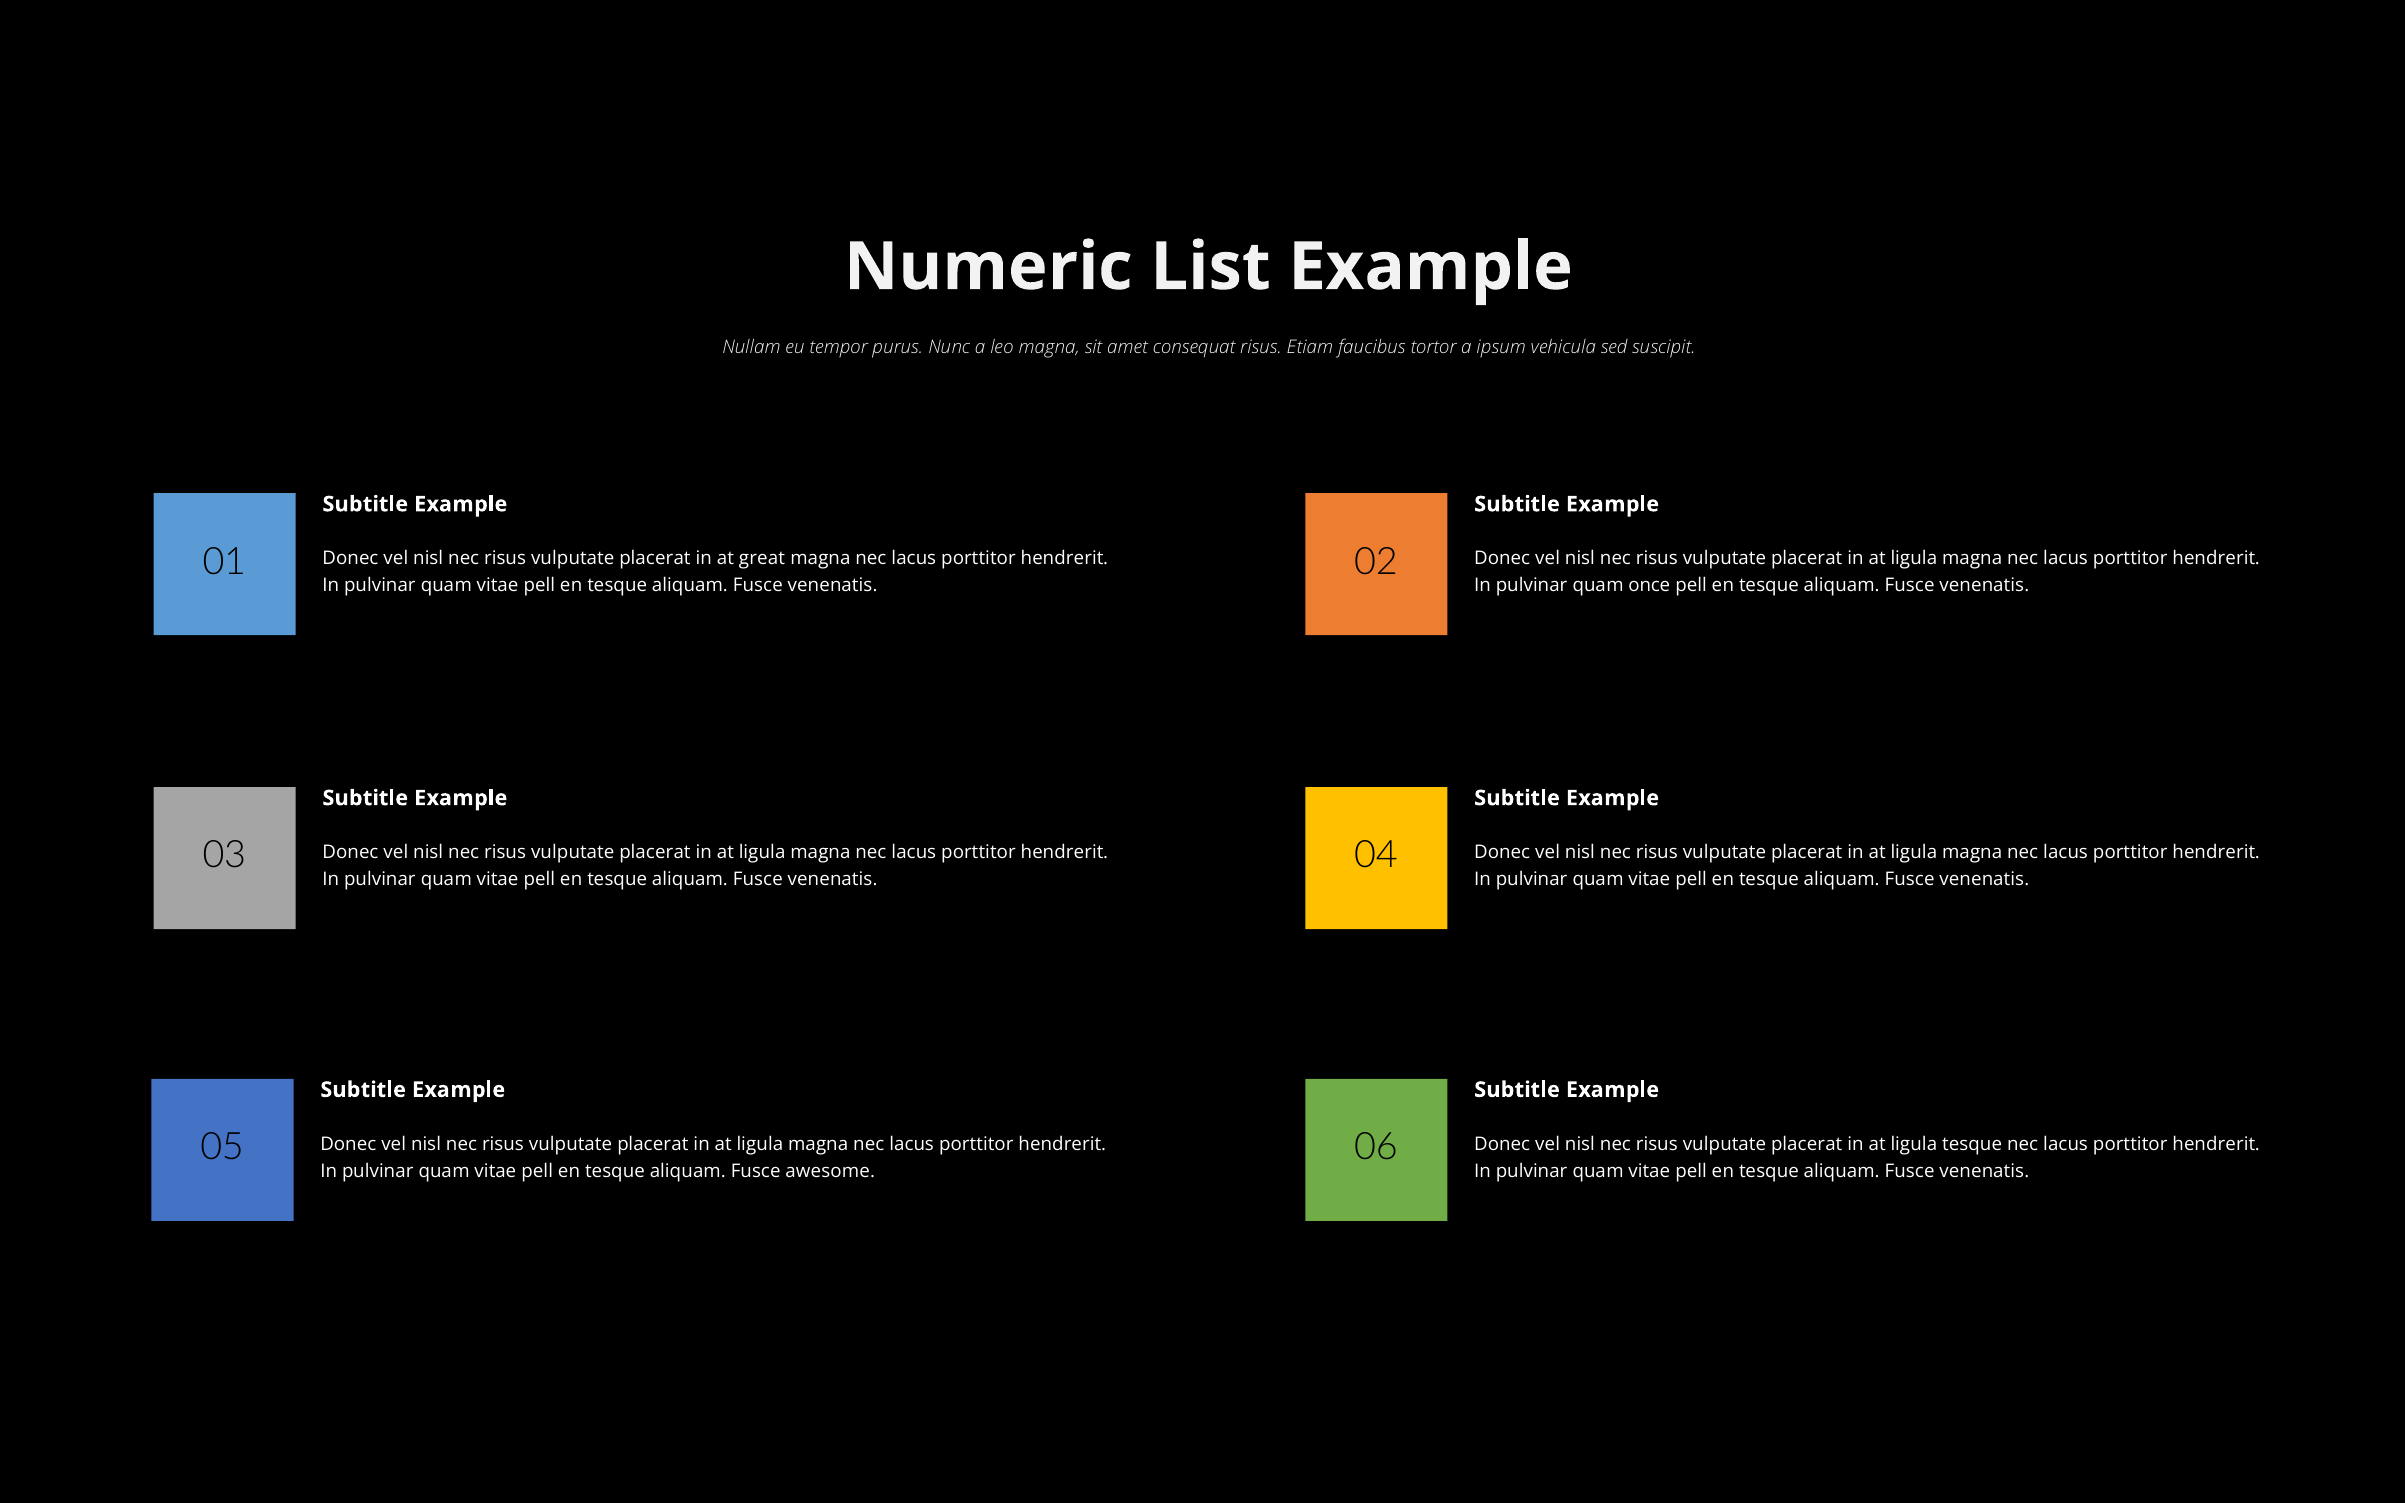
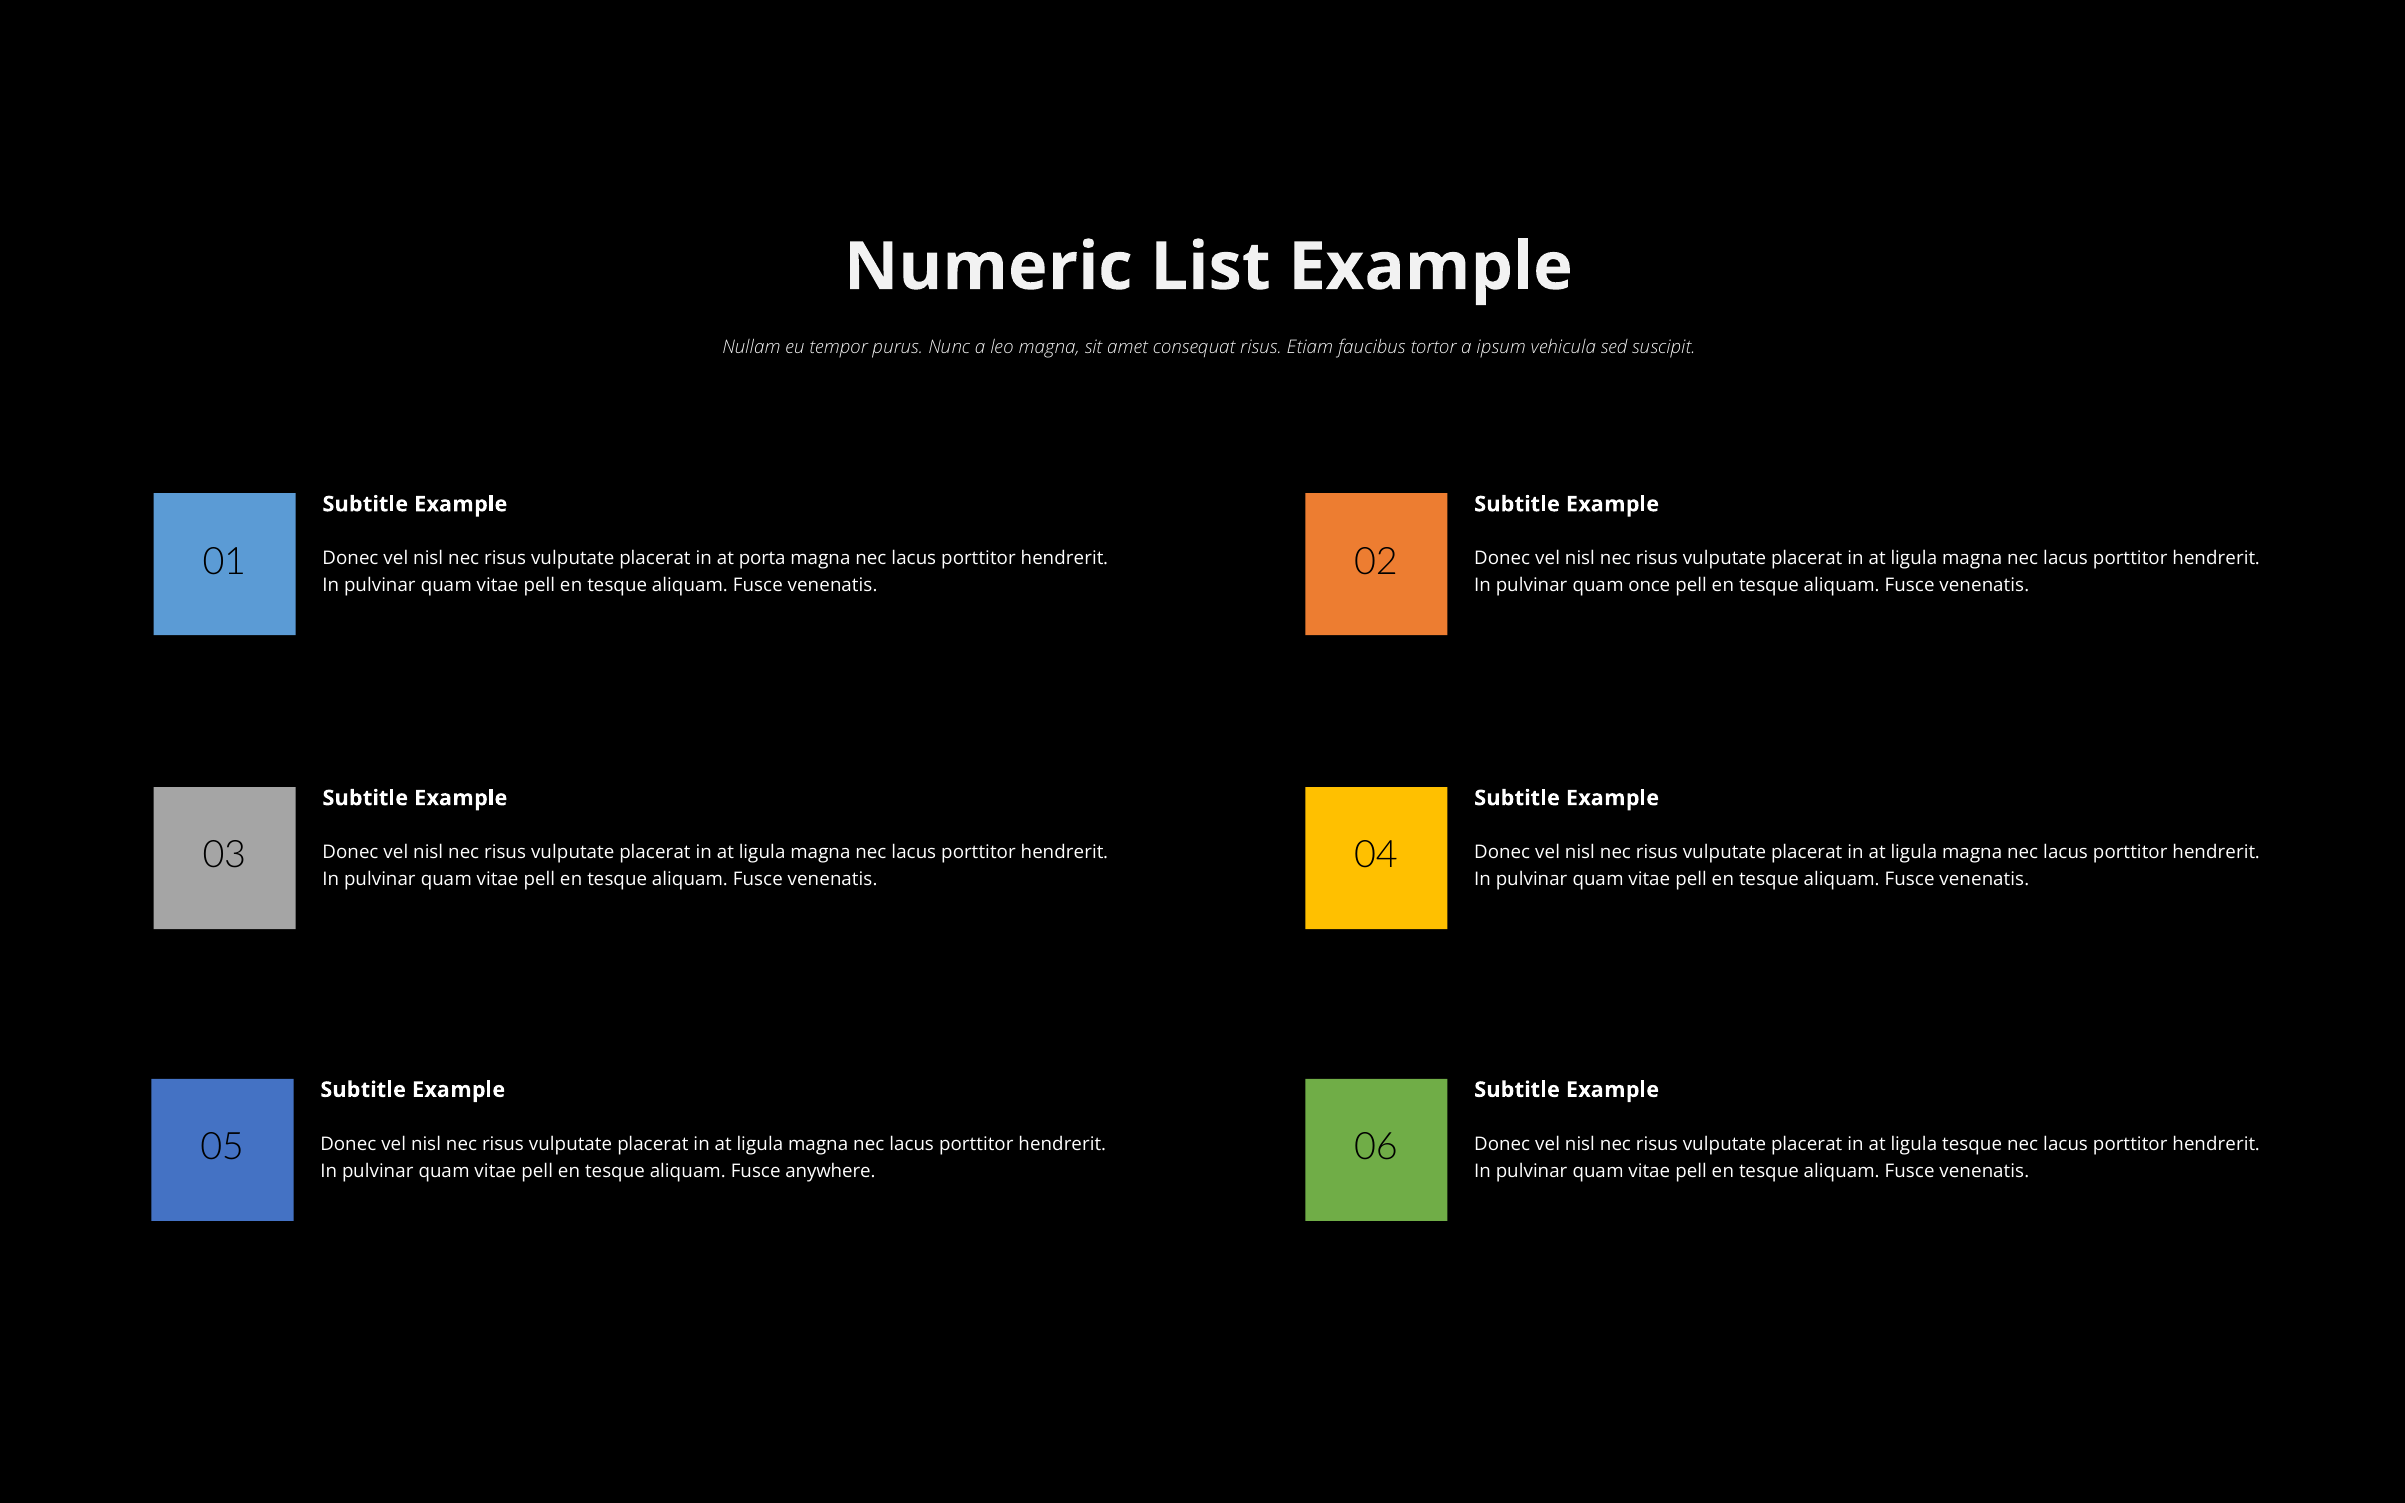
great: great -> porta
awesome: awesome -> anywhere
